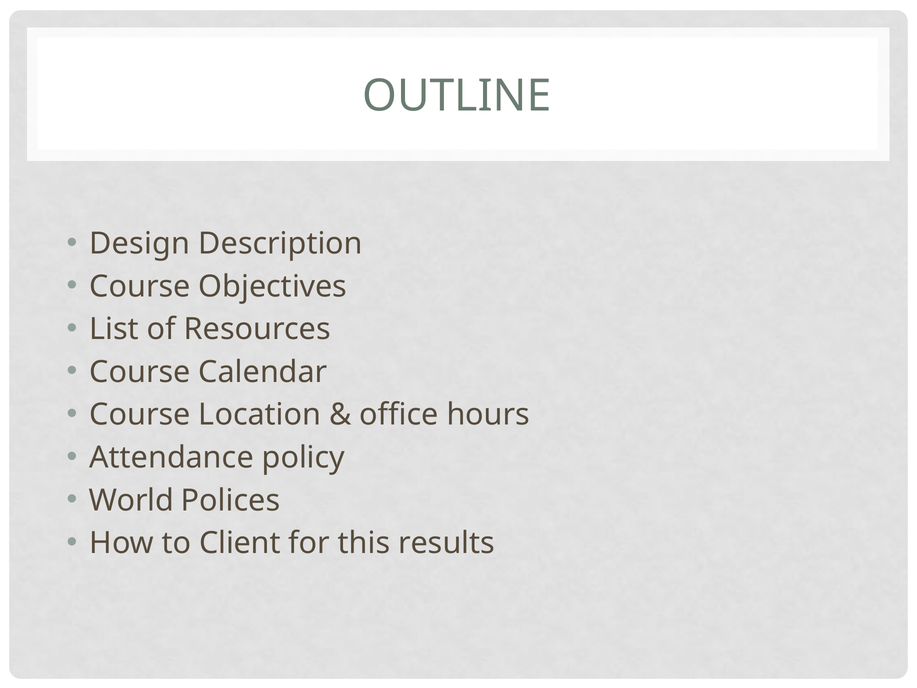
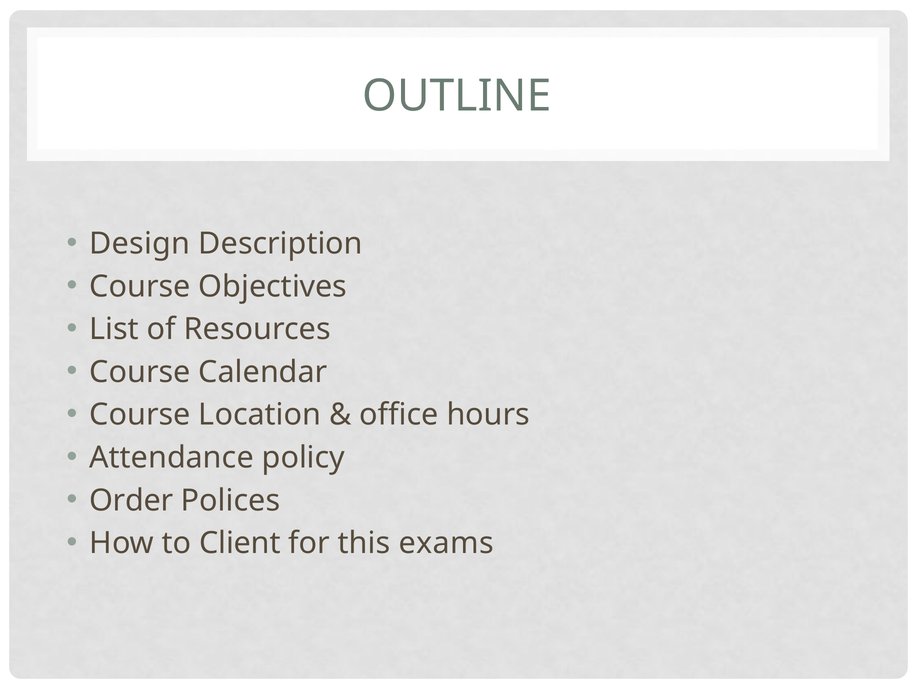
World: World -> Order
results: results -> exams
